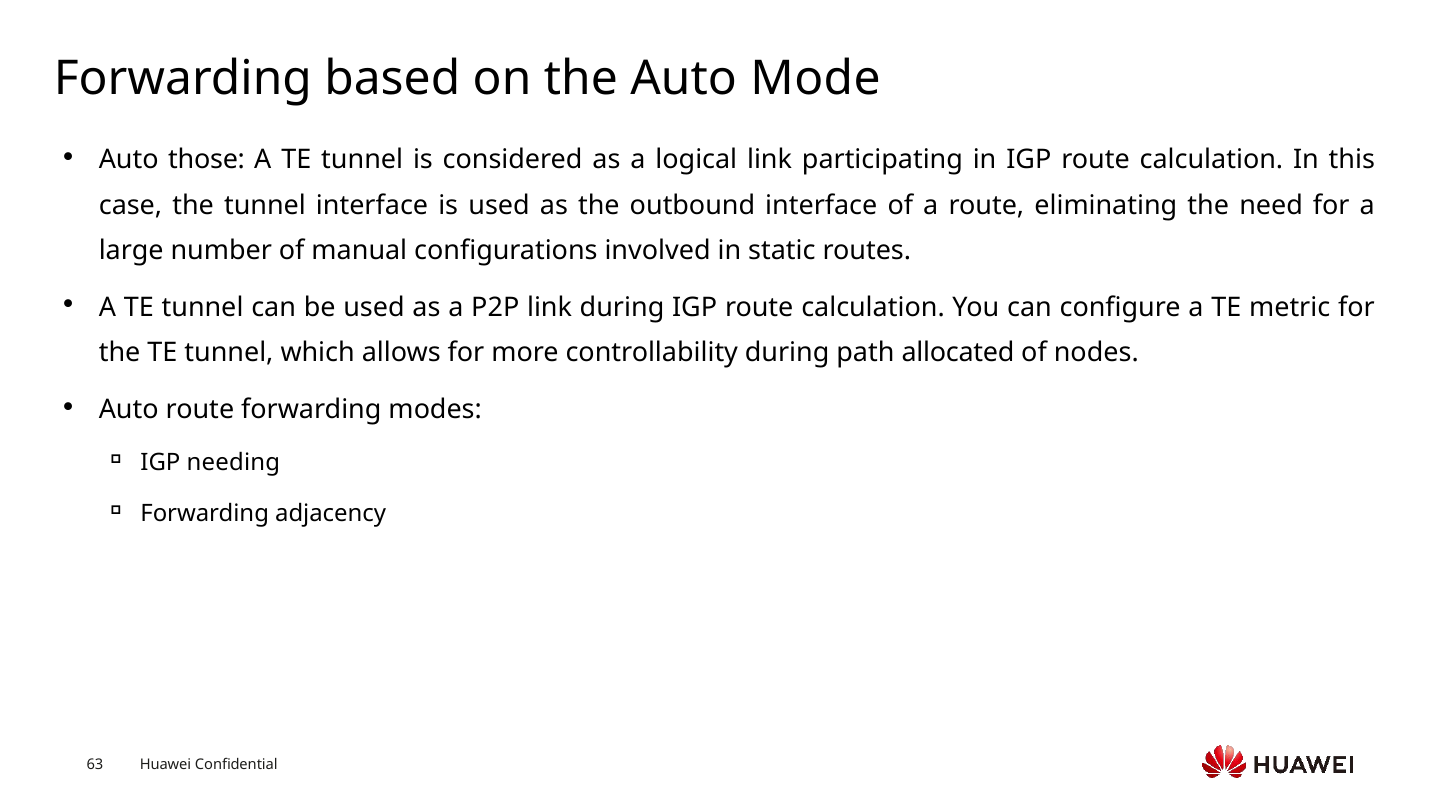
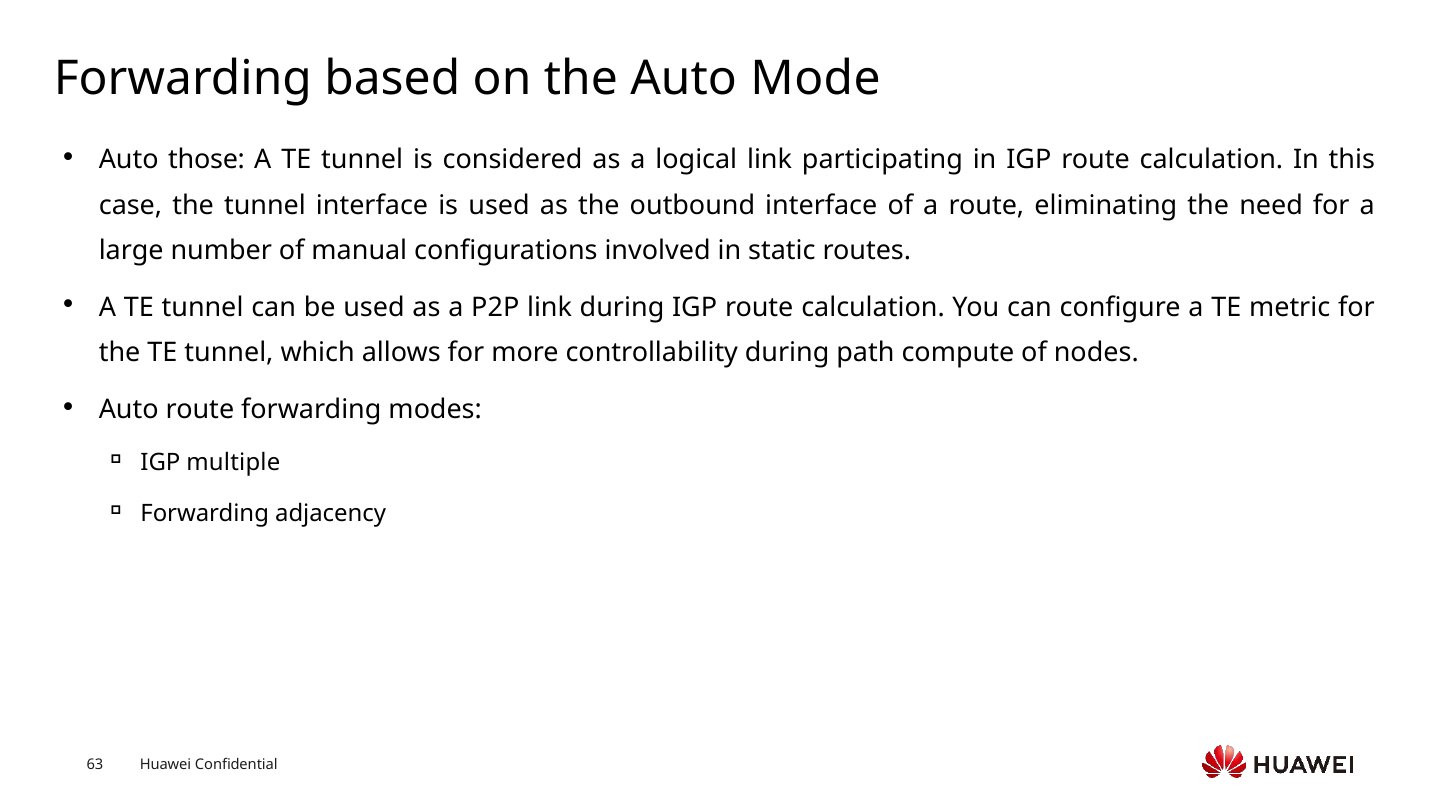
allocated: allocated -> compute
needing: needing -> multiple
